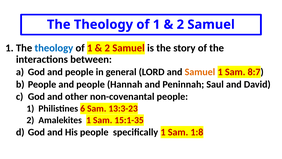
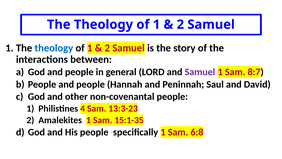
Samuel at (200, 72) colour: orange -> purple
6: 6 -> 4
1:8: 1:8 -> 6:8
